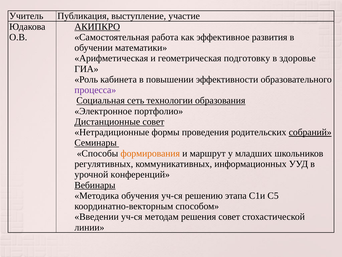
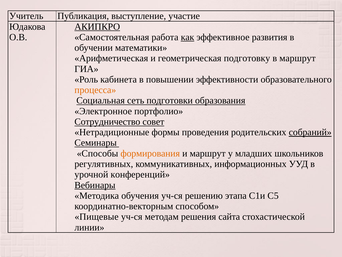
как underline: none -> present
в здоровье: здоровье -> маршрут
процесса colour: purple -> orange
технологии: технологии -> подготовки
Дистанционные: Дистанционные -> Сотрудничество
Введении: Введении -> Пищевые
решения совет: совет -> сайта
